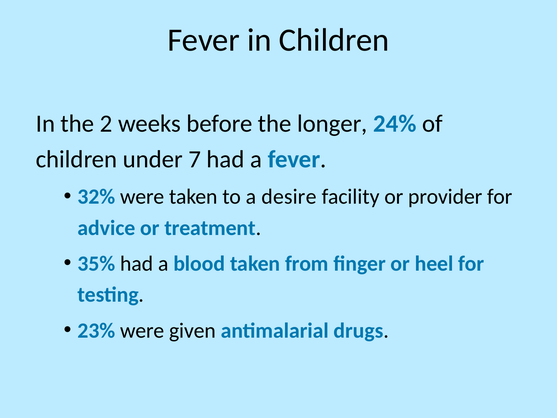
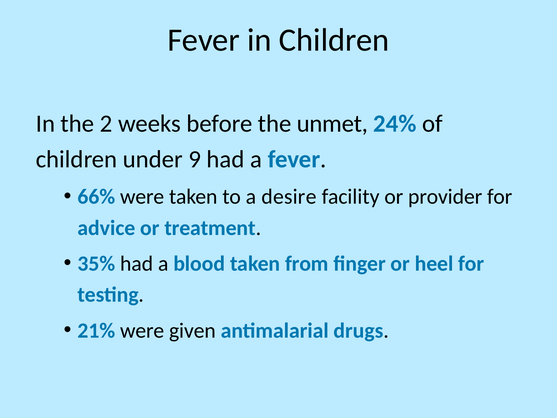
longer: longer -> unmet
7: 7 -> 9
32%: 32% -> 66%
23%: 23% -> 21%
